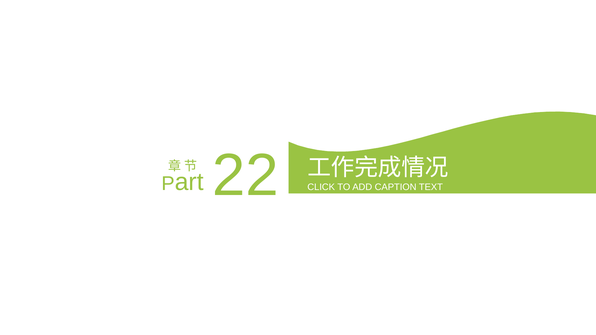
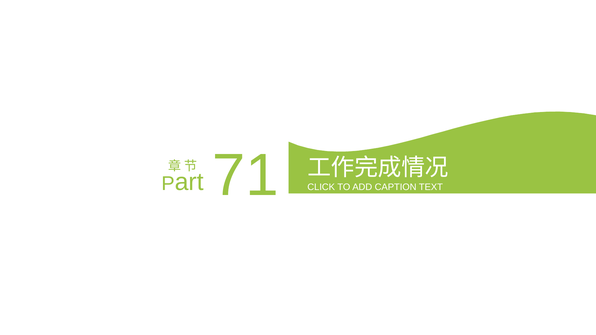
22: 22 -> 71
